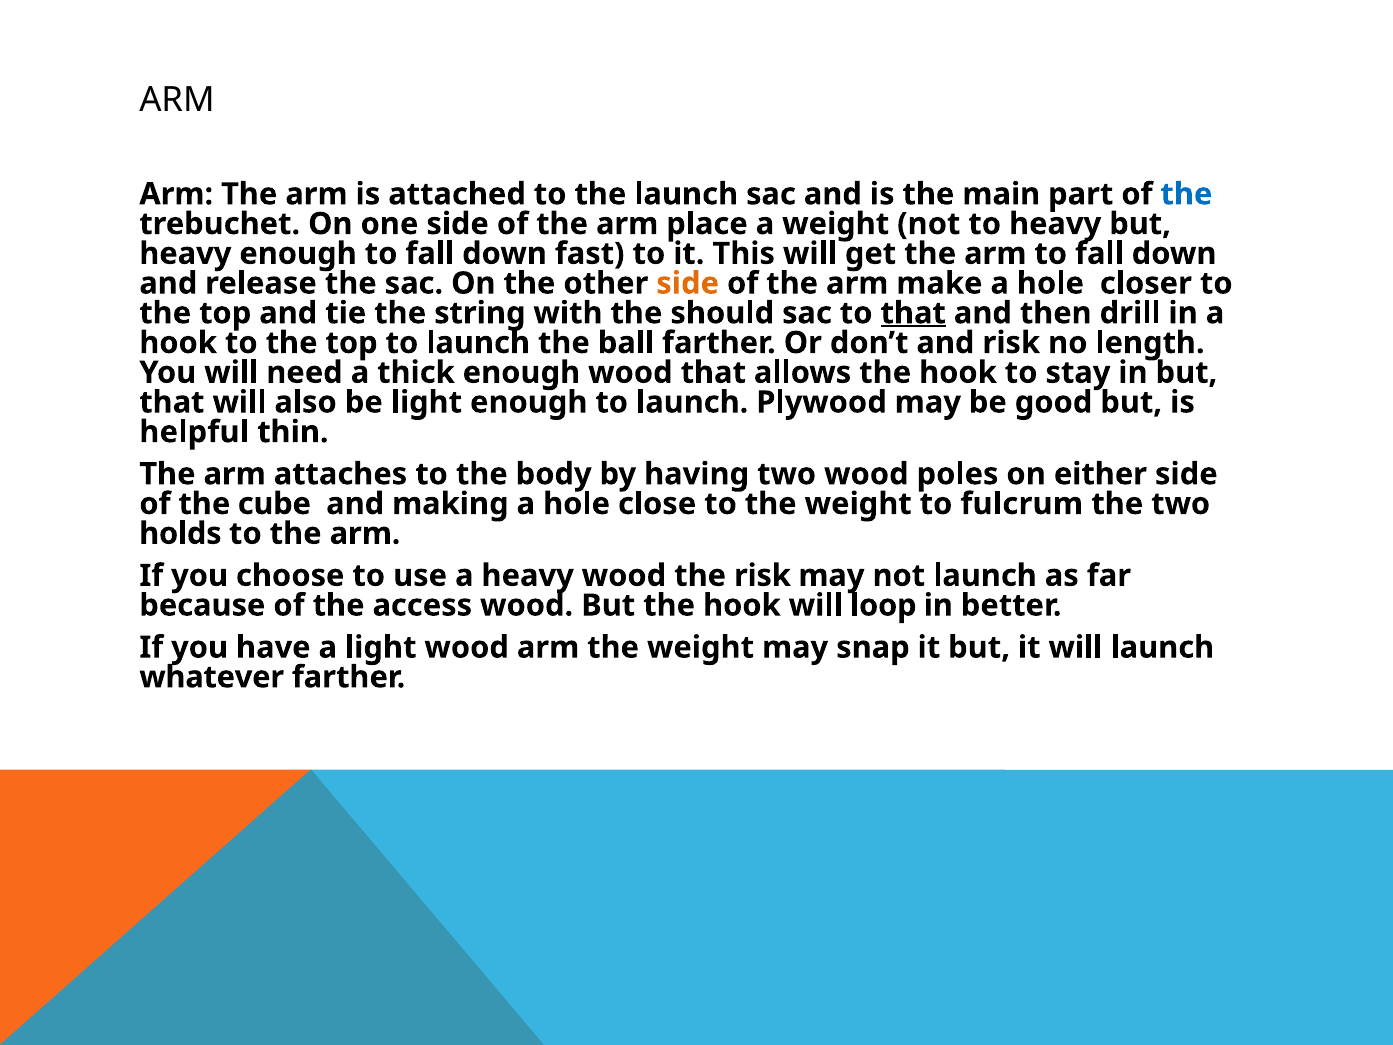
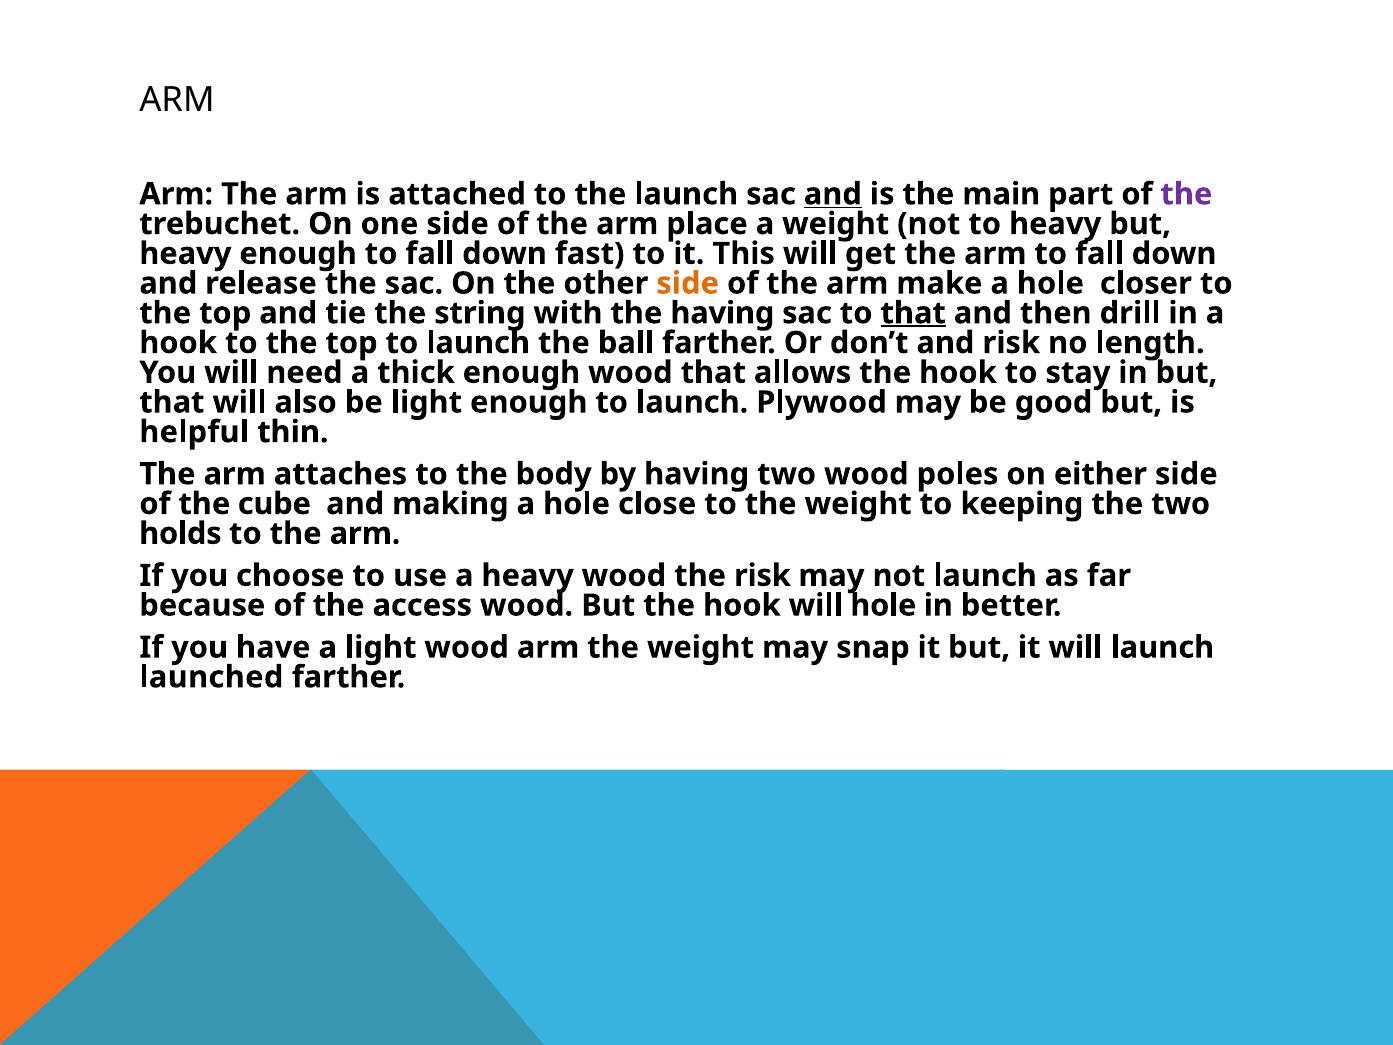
and at (833, 194) underline: none -> present
the at (1186, 194) colour: blue -> purple
the should: should -> having
fulcrum: fulcrum -> keeping
will loop: loop -> hole
whatever: whatever -> launched
